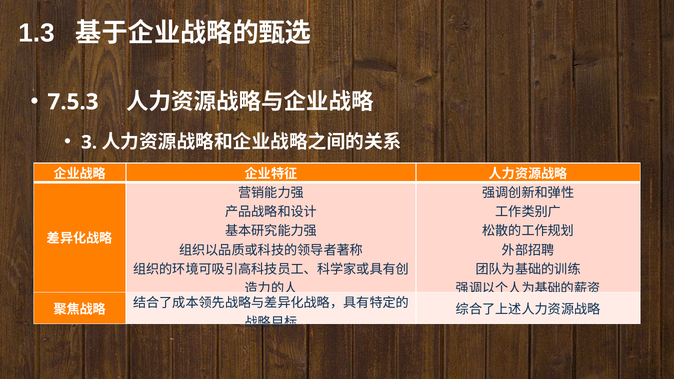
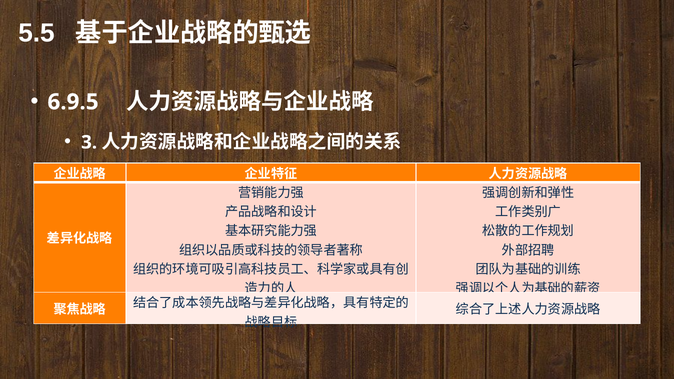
1.3: 1.3 -> 5.5
7.5.3: 7.5.3 -> 6.9.5
